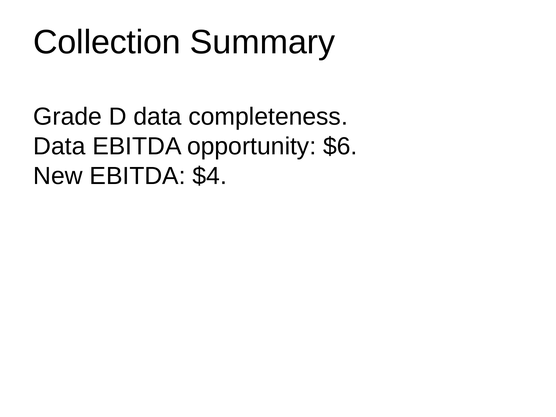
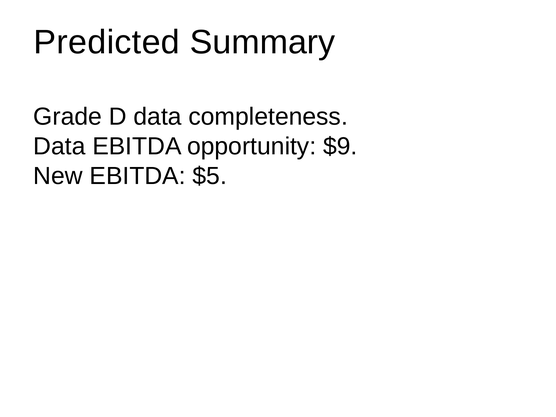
Collection: Collection -> Predicted
$6: $6 -> $9
$4: $4 -> $5
